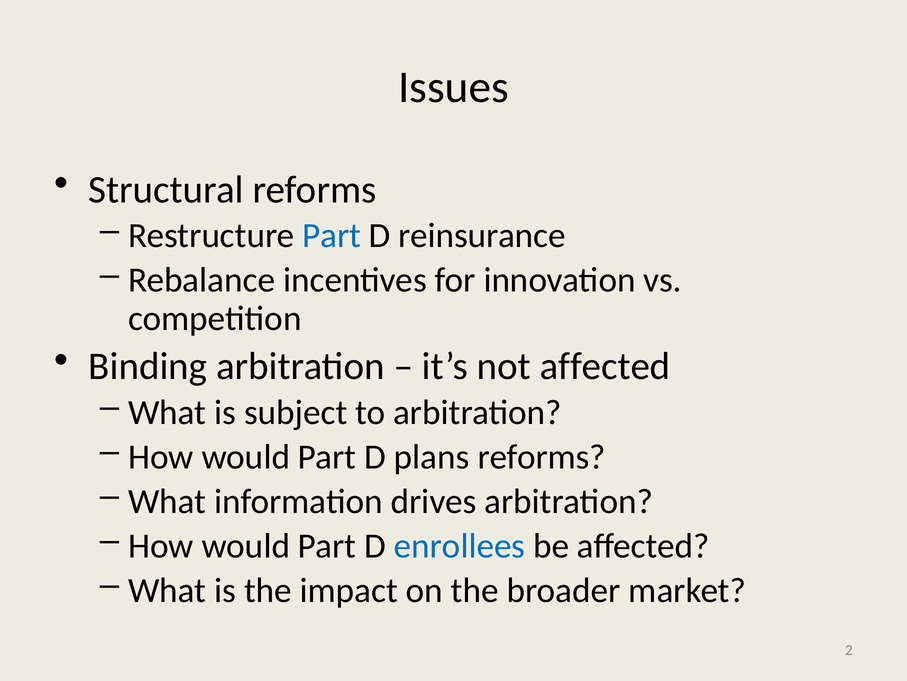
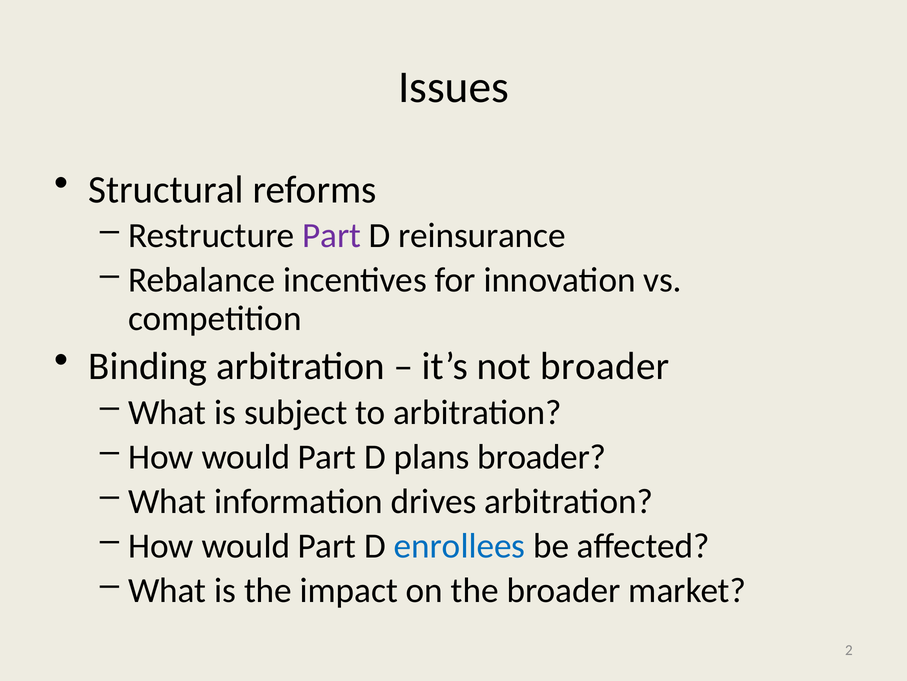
Part at (332, 235) colour: blue -> purple
not affected: affected -> broader
plans reforms: reforms -> broader
